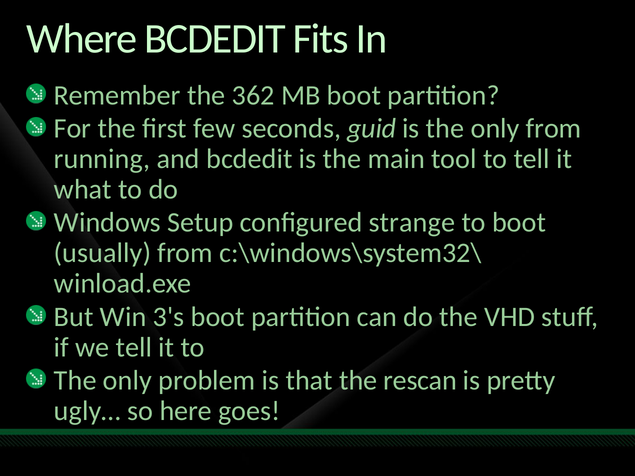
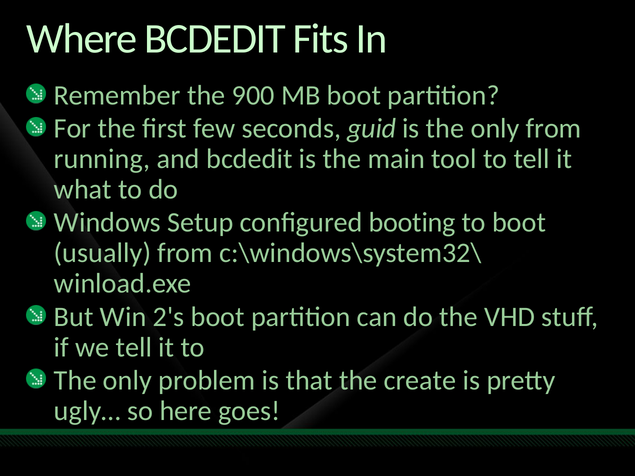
362: 362 -> 900
strange: strange -> booting
3's: 3's -> 2's
rescan: rescan -> create
